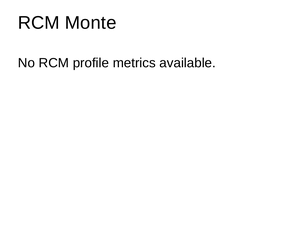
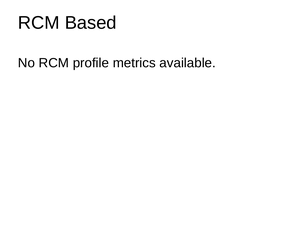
Monte: Monte -> Based
